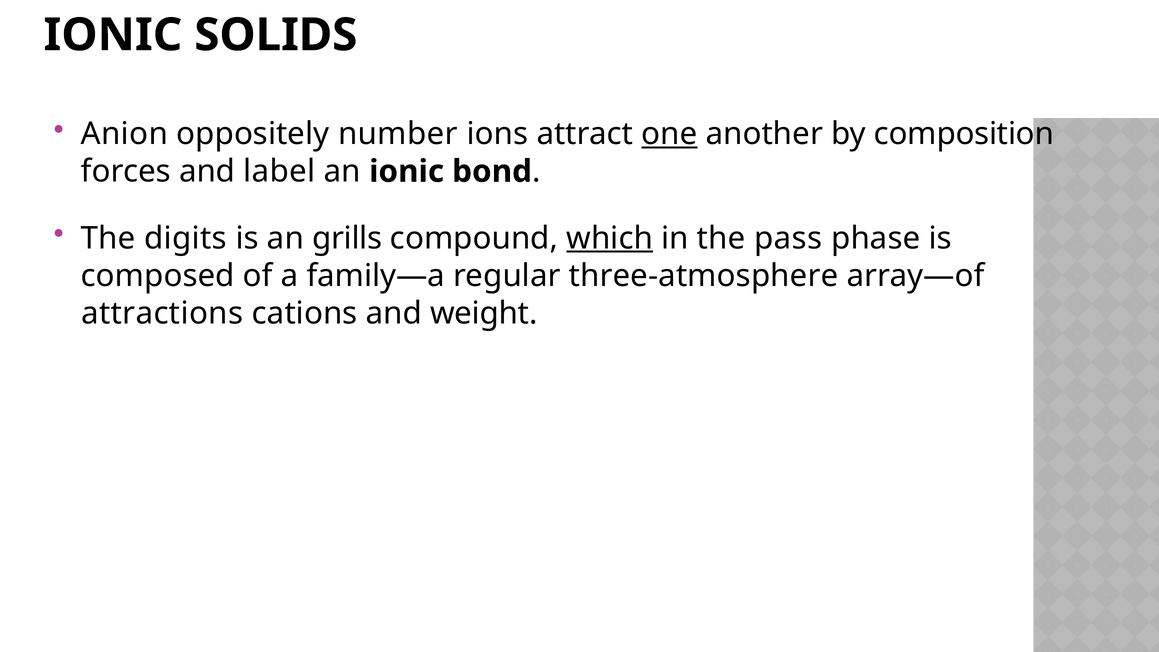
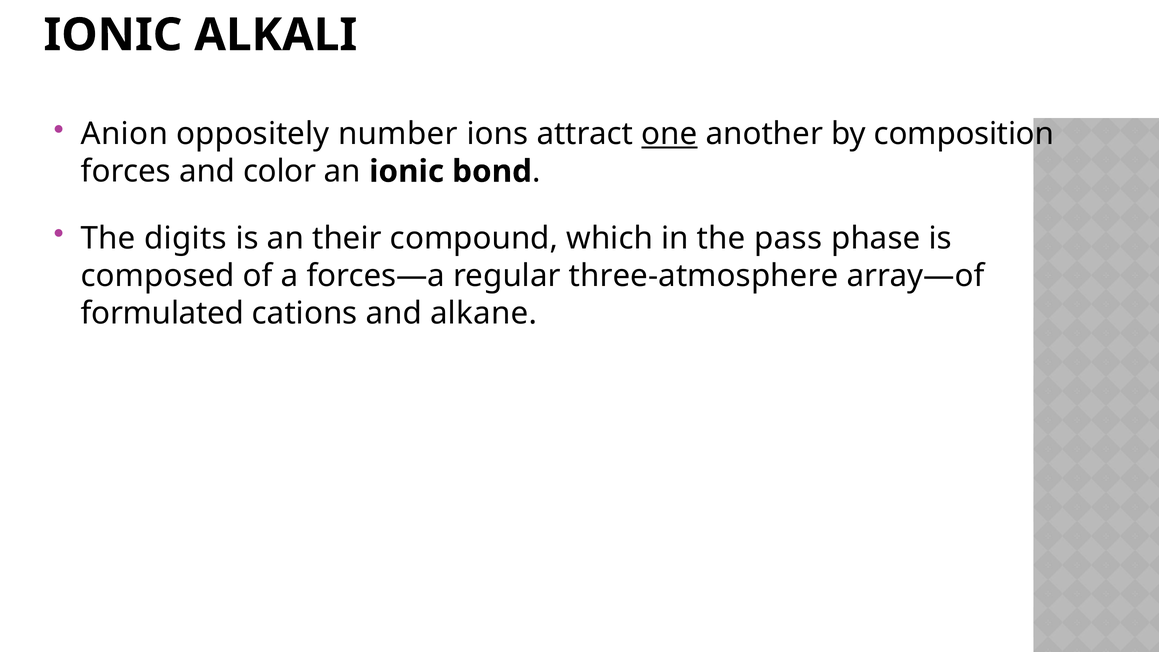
SOLIDS: SOLIDS -> ALKALI
label: label -> color
grills: grills -> their
which underline: present -> none
family—a: family—a -> forces—a
attractions: attractions -> formulated
weight: weight -> alkane
